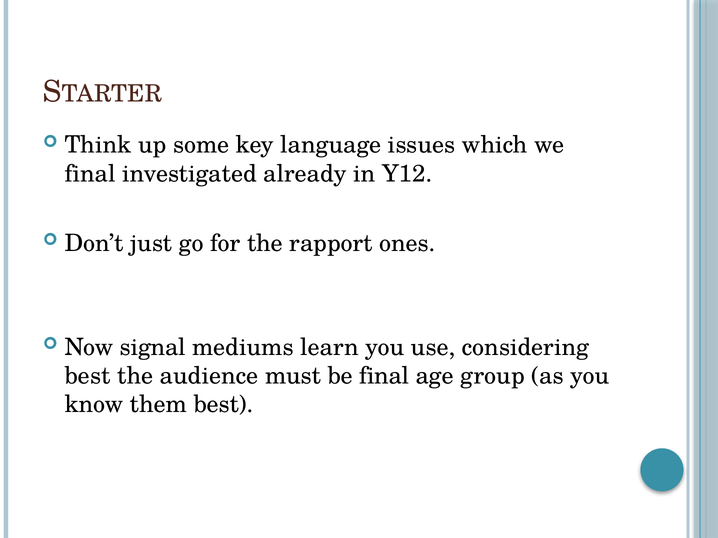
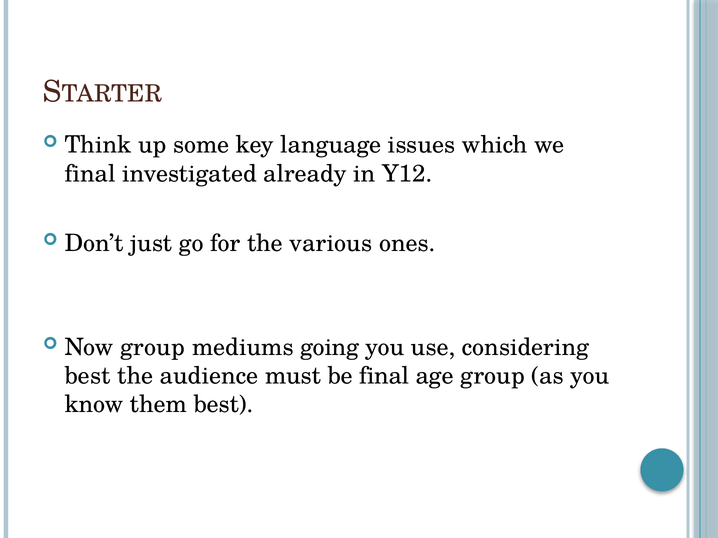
rapport: rapport -> various
Now signal: signal -> group
learn: learn -> going
